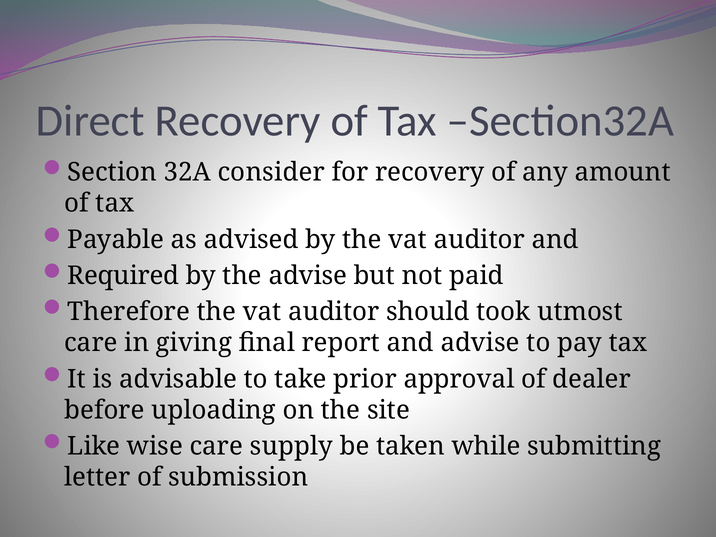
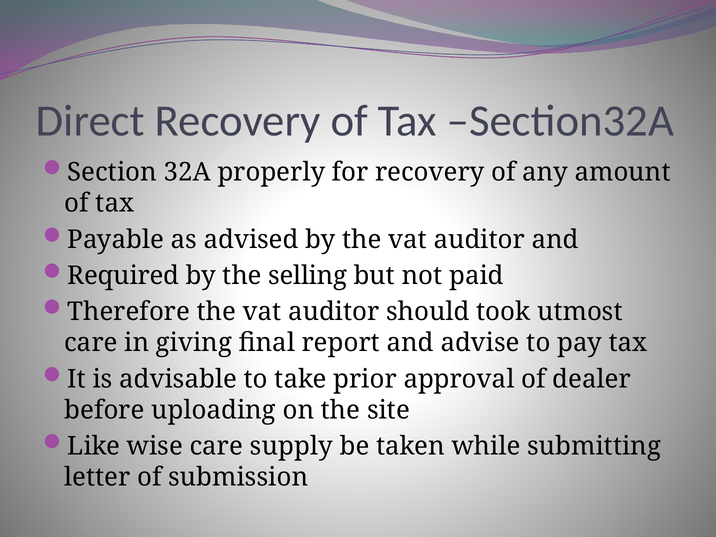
consider: consider -> properly
the advise: advise -> selling
